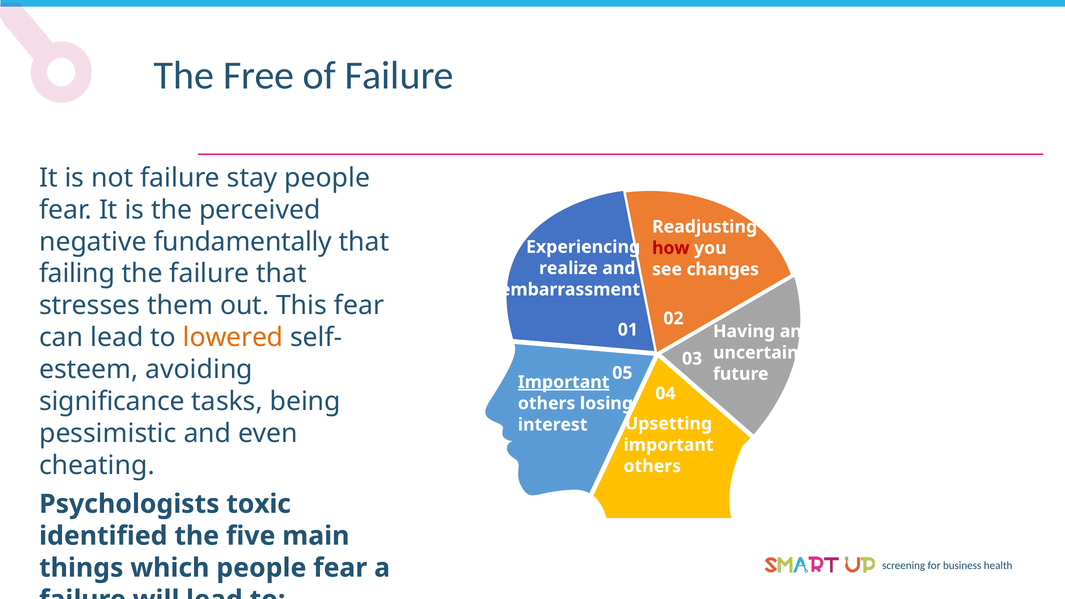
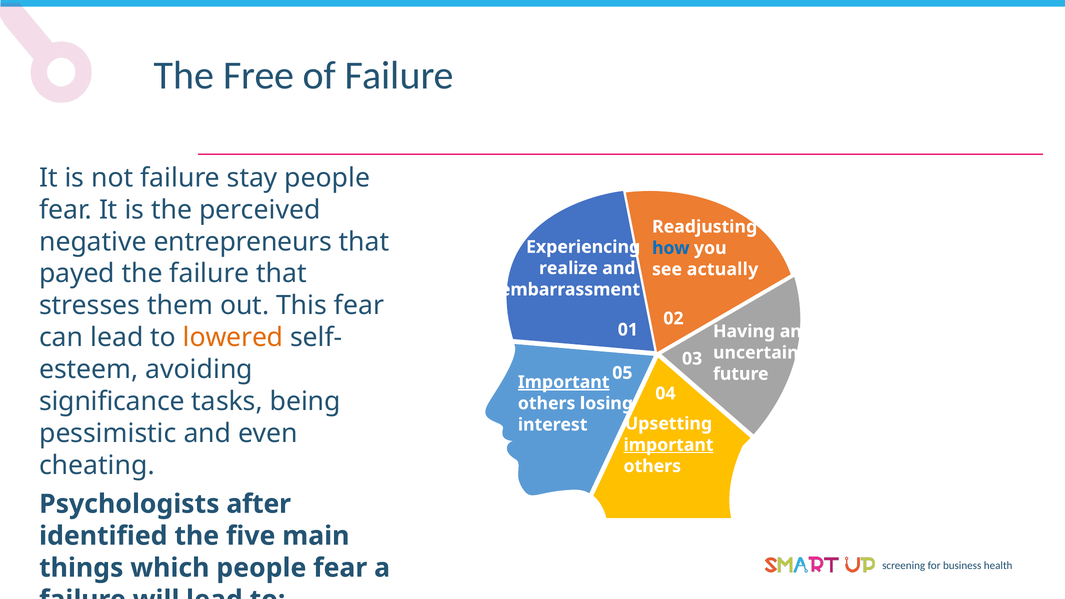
fundamentally: fundamentally -> entrepreneurs
how colour: red -> blue
failing: failing -> payed
changes: changes -> actually
important at (669, 445) underline: none -> present
toxic: toxic -> after
